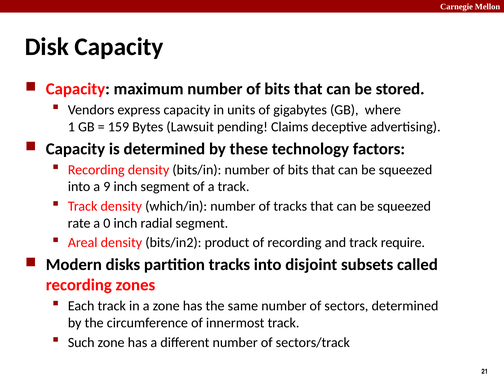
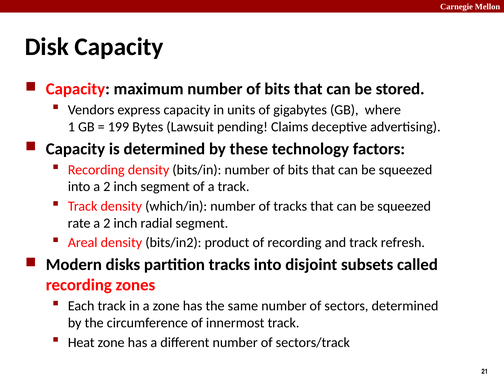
159: 159 -> 199
into a 9: 9 -> 2
0 at (107, 223): 0 -> 2
require: require -> refresh
Such: Such -> Heat
